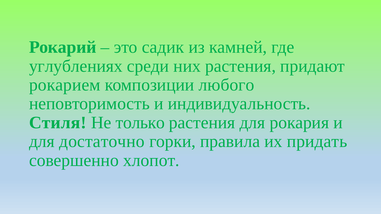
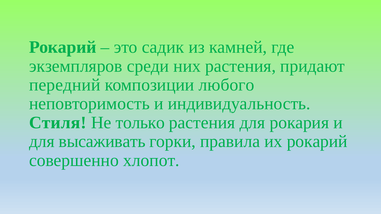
углублениях: углублениях -> экземпляров
рокарием: рокарием -> передний
достаточно: достаточно -> высаживать
их придать: придать -> рокарий
